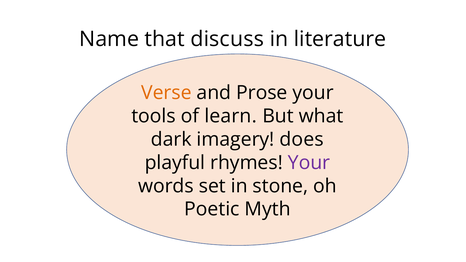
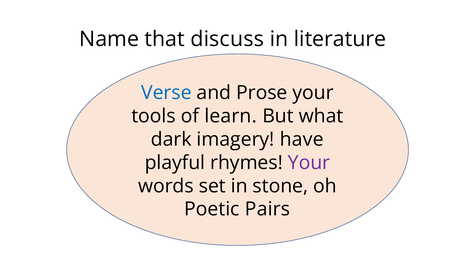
Verse colour: orange -> blue
does: does -> have
Myth: Myth -> Pairs
